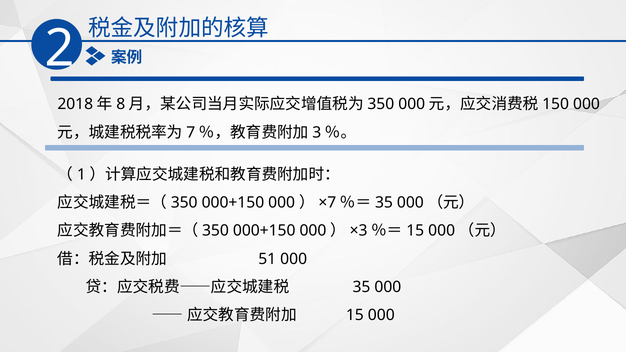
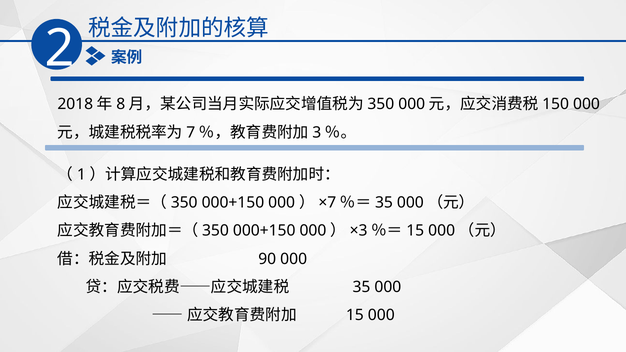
51: 51 -> 90
